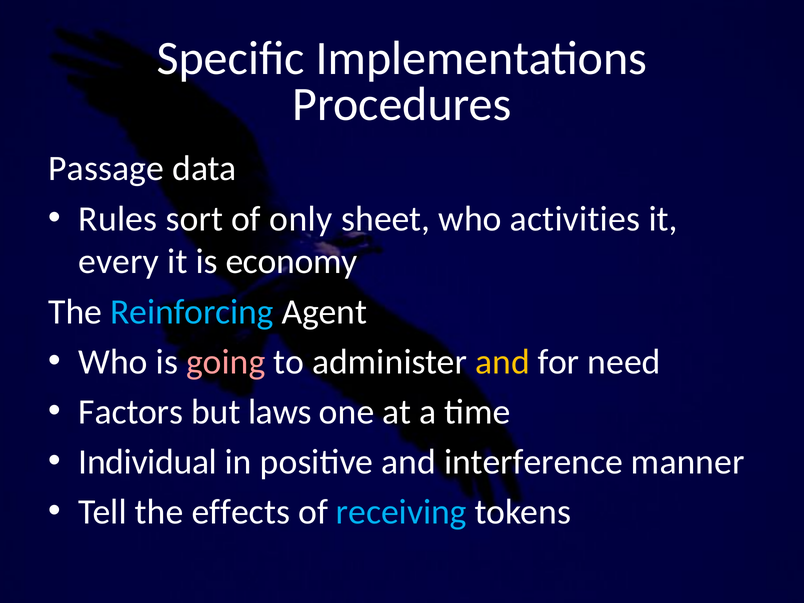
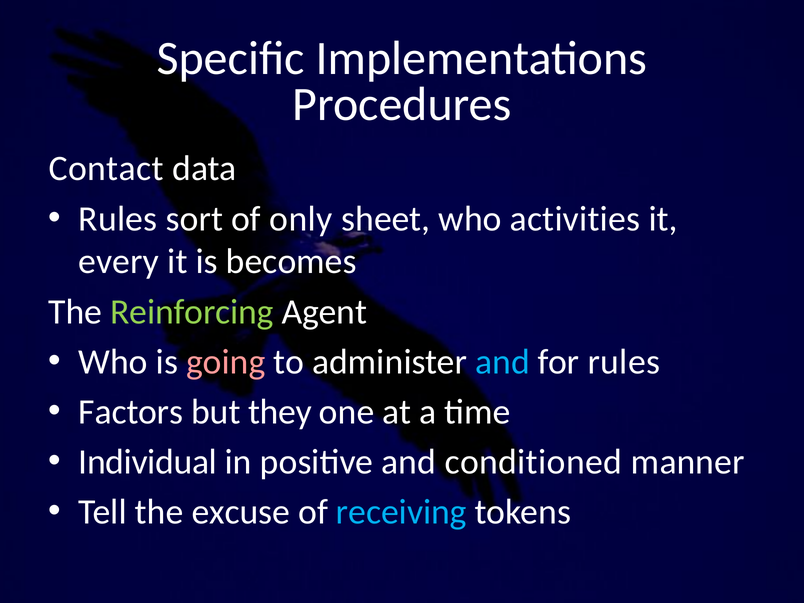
Passage: Passage -> Contact
economy: economy -> becomes
Reinforcing colour: light blue -> light green
and at (503, 362) colour: yellow -> light blue
for need: need -> rules
laws: laws -> they
interference: interference -> conditioned
effects: effects -> excuse
